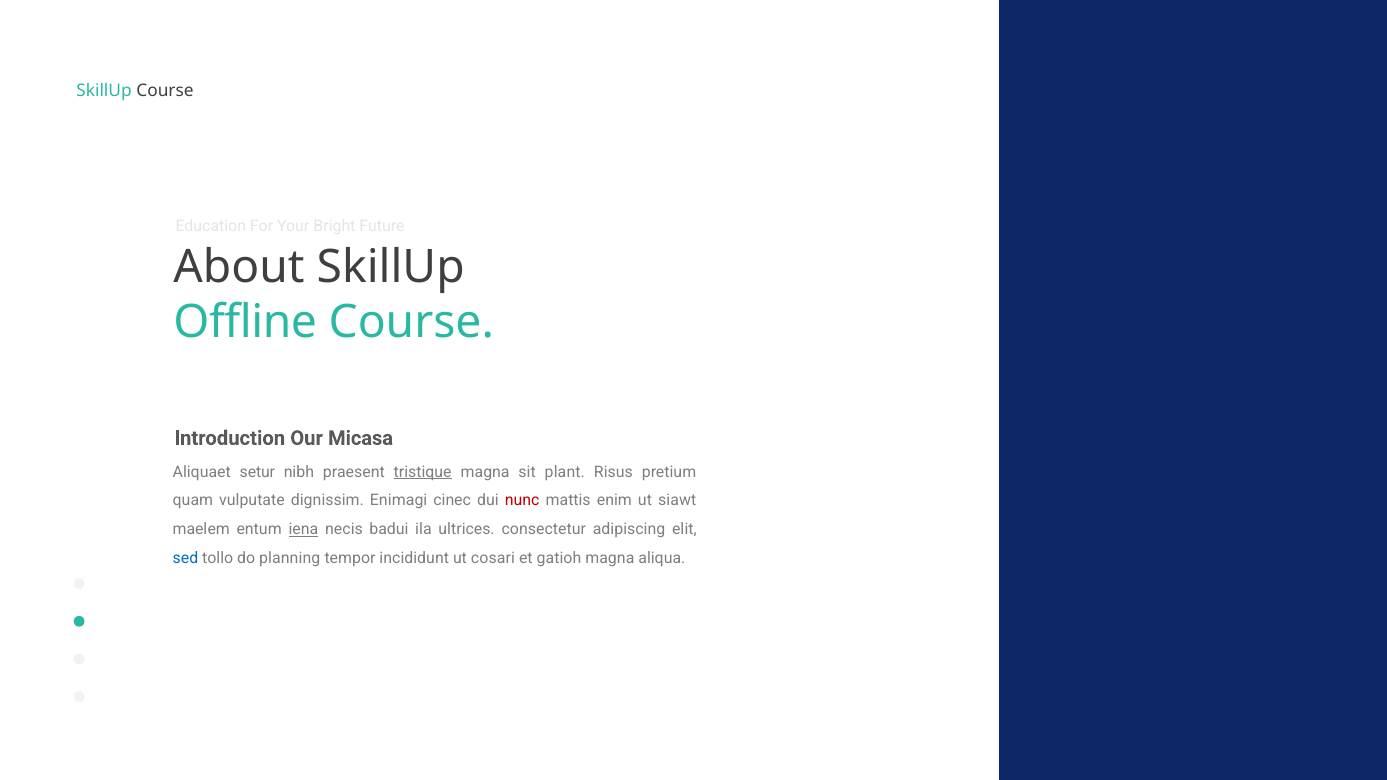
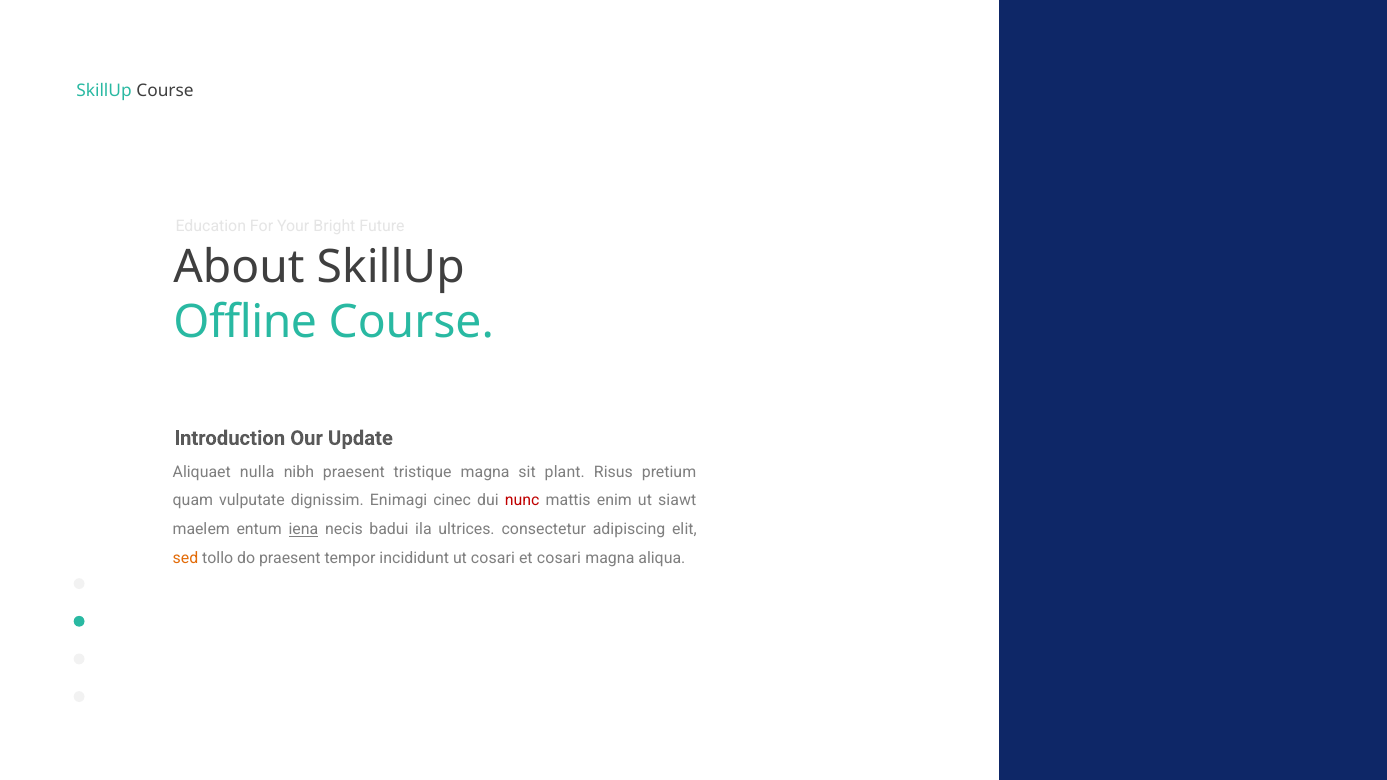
Micasa: Micasa -> Update
setur: setur -> nulla
tristique underline: present -> none
sed colour: blue -> orange
do planning: planning -> praesent
et gatioh: gatioh -> cosari
